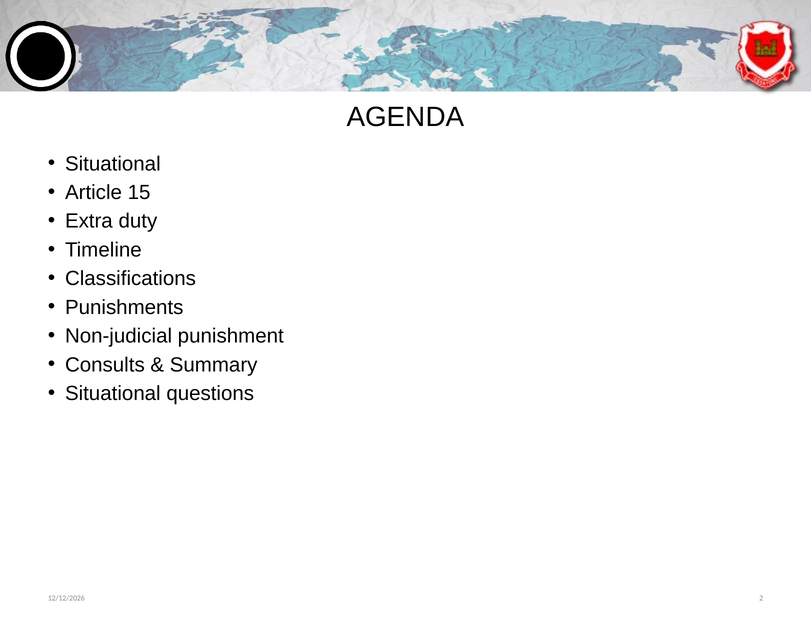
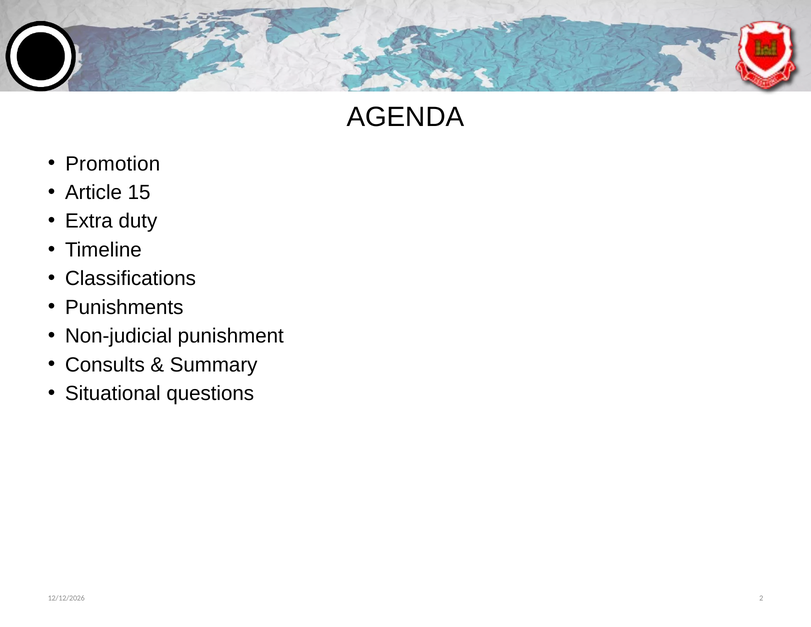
Situational at (113, 164): Situational -> Promotion
